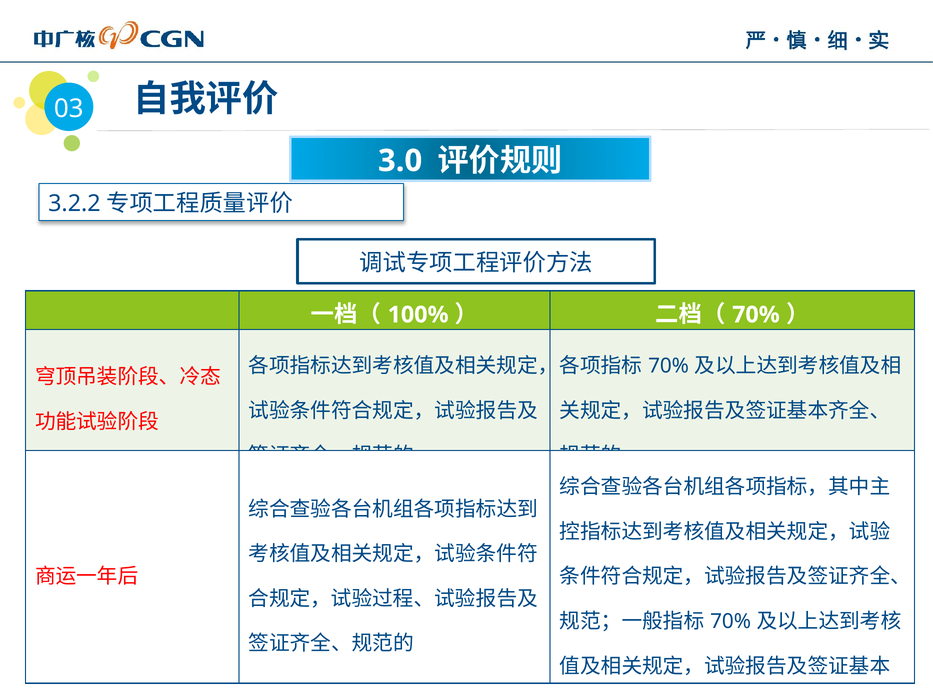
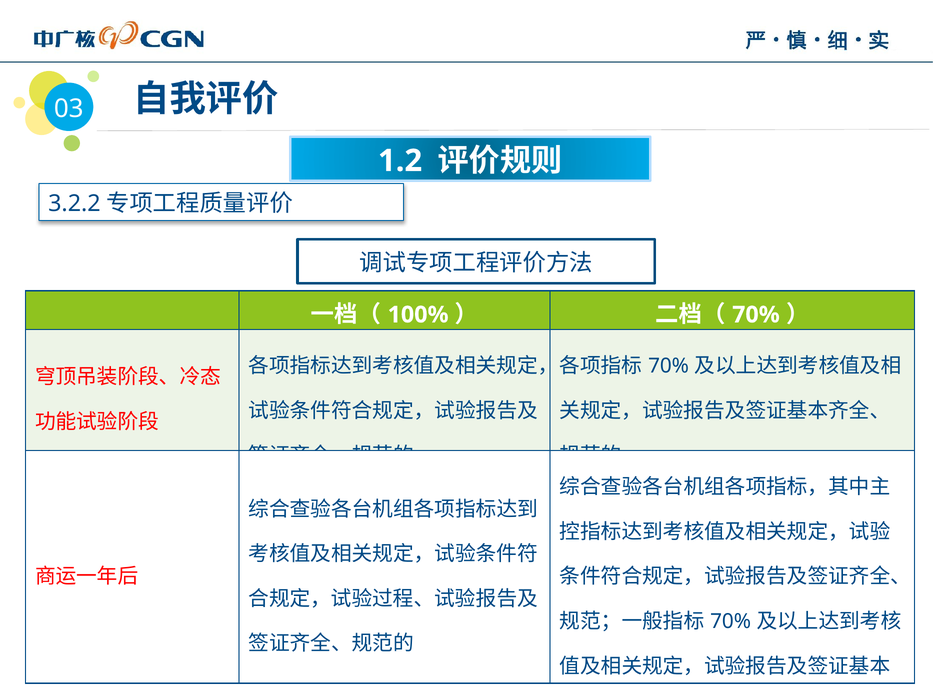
3.0: 3.0 -> 1.2
